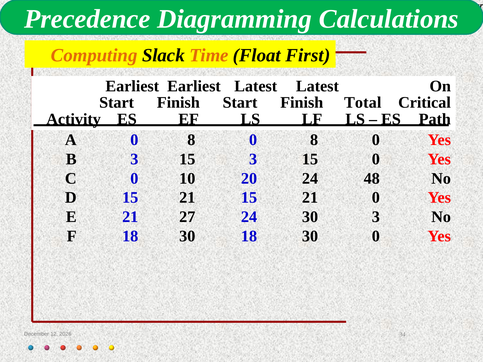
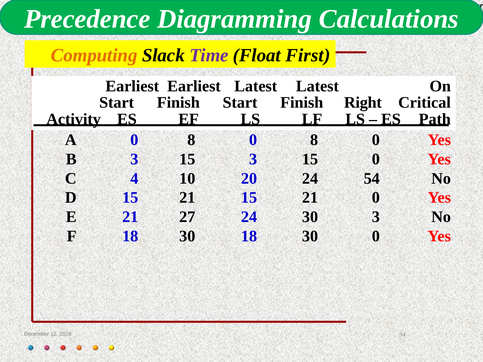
Time colour: orange -> purple
Total: Total -> Right
C 0: 0 -> 4
48: 48 -> 54
